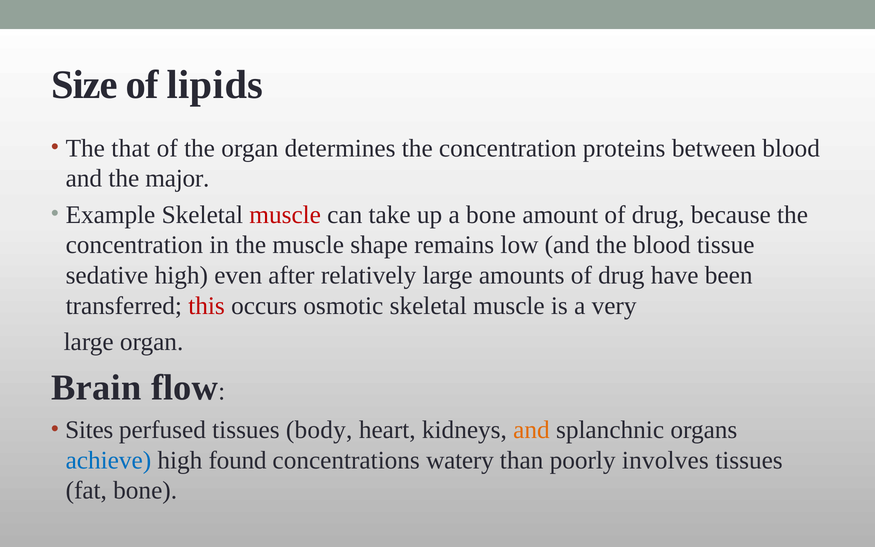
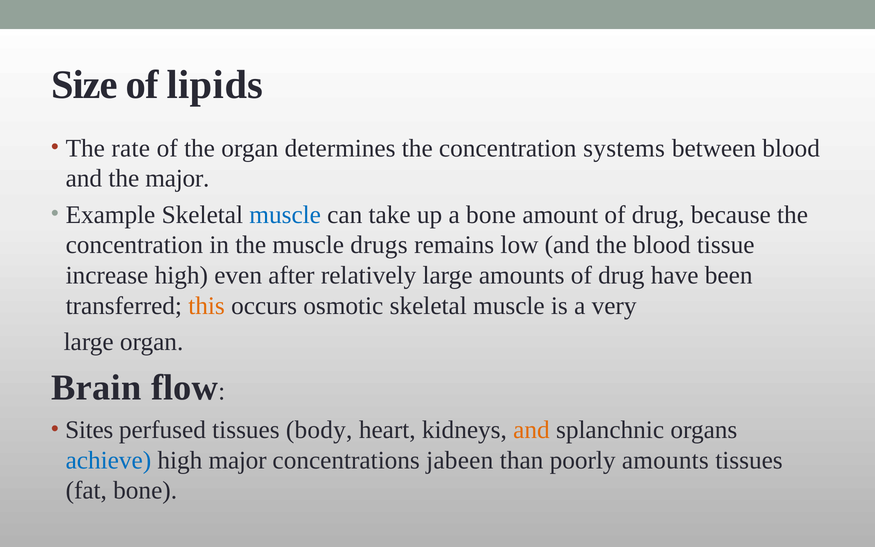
that: that -> rate
proteins: proteins -> systems
muscle at (285, 215) colour: red -> blue
shape: shape -> drugs
sedative: sedative -> increase
this colour: red -> orange
high found: found -> major
watery: watery -> jabeen
poorly involves: involves -> amounts
